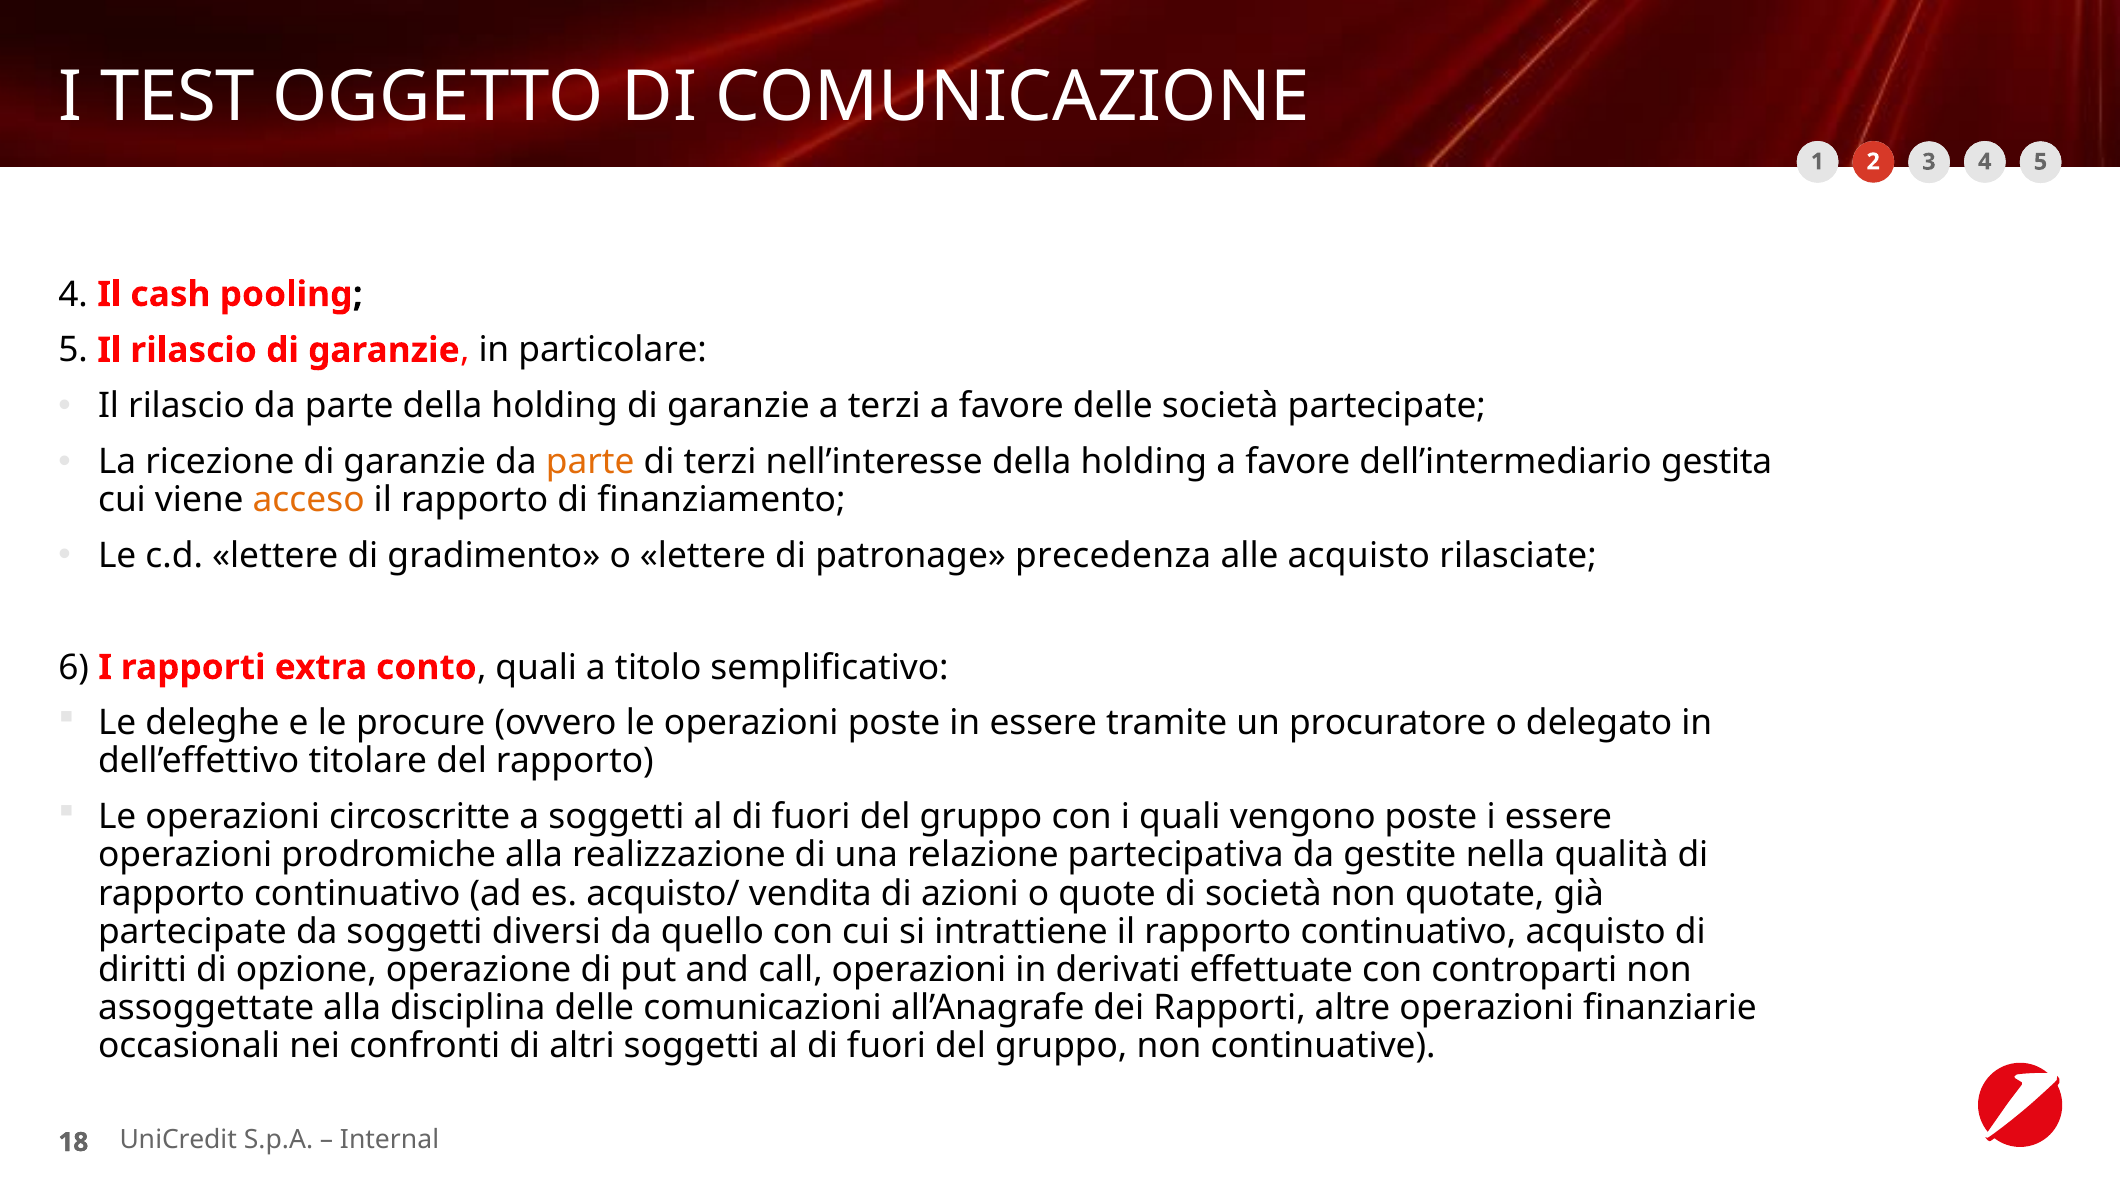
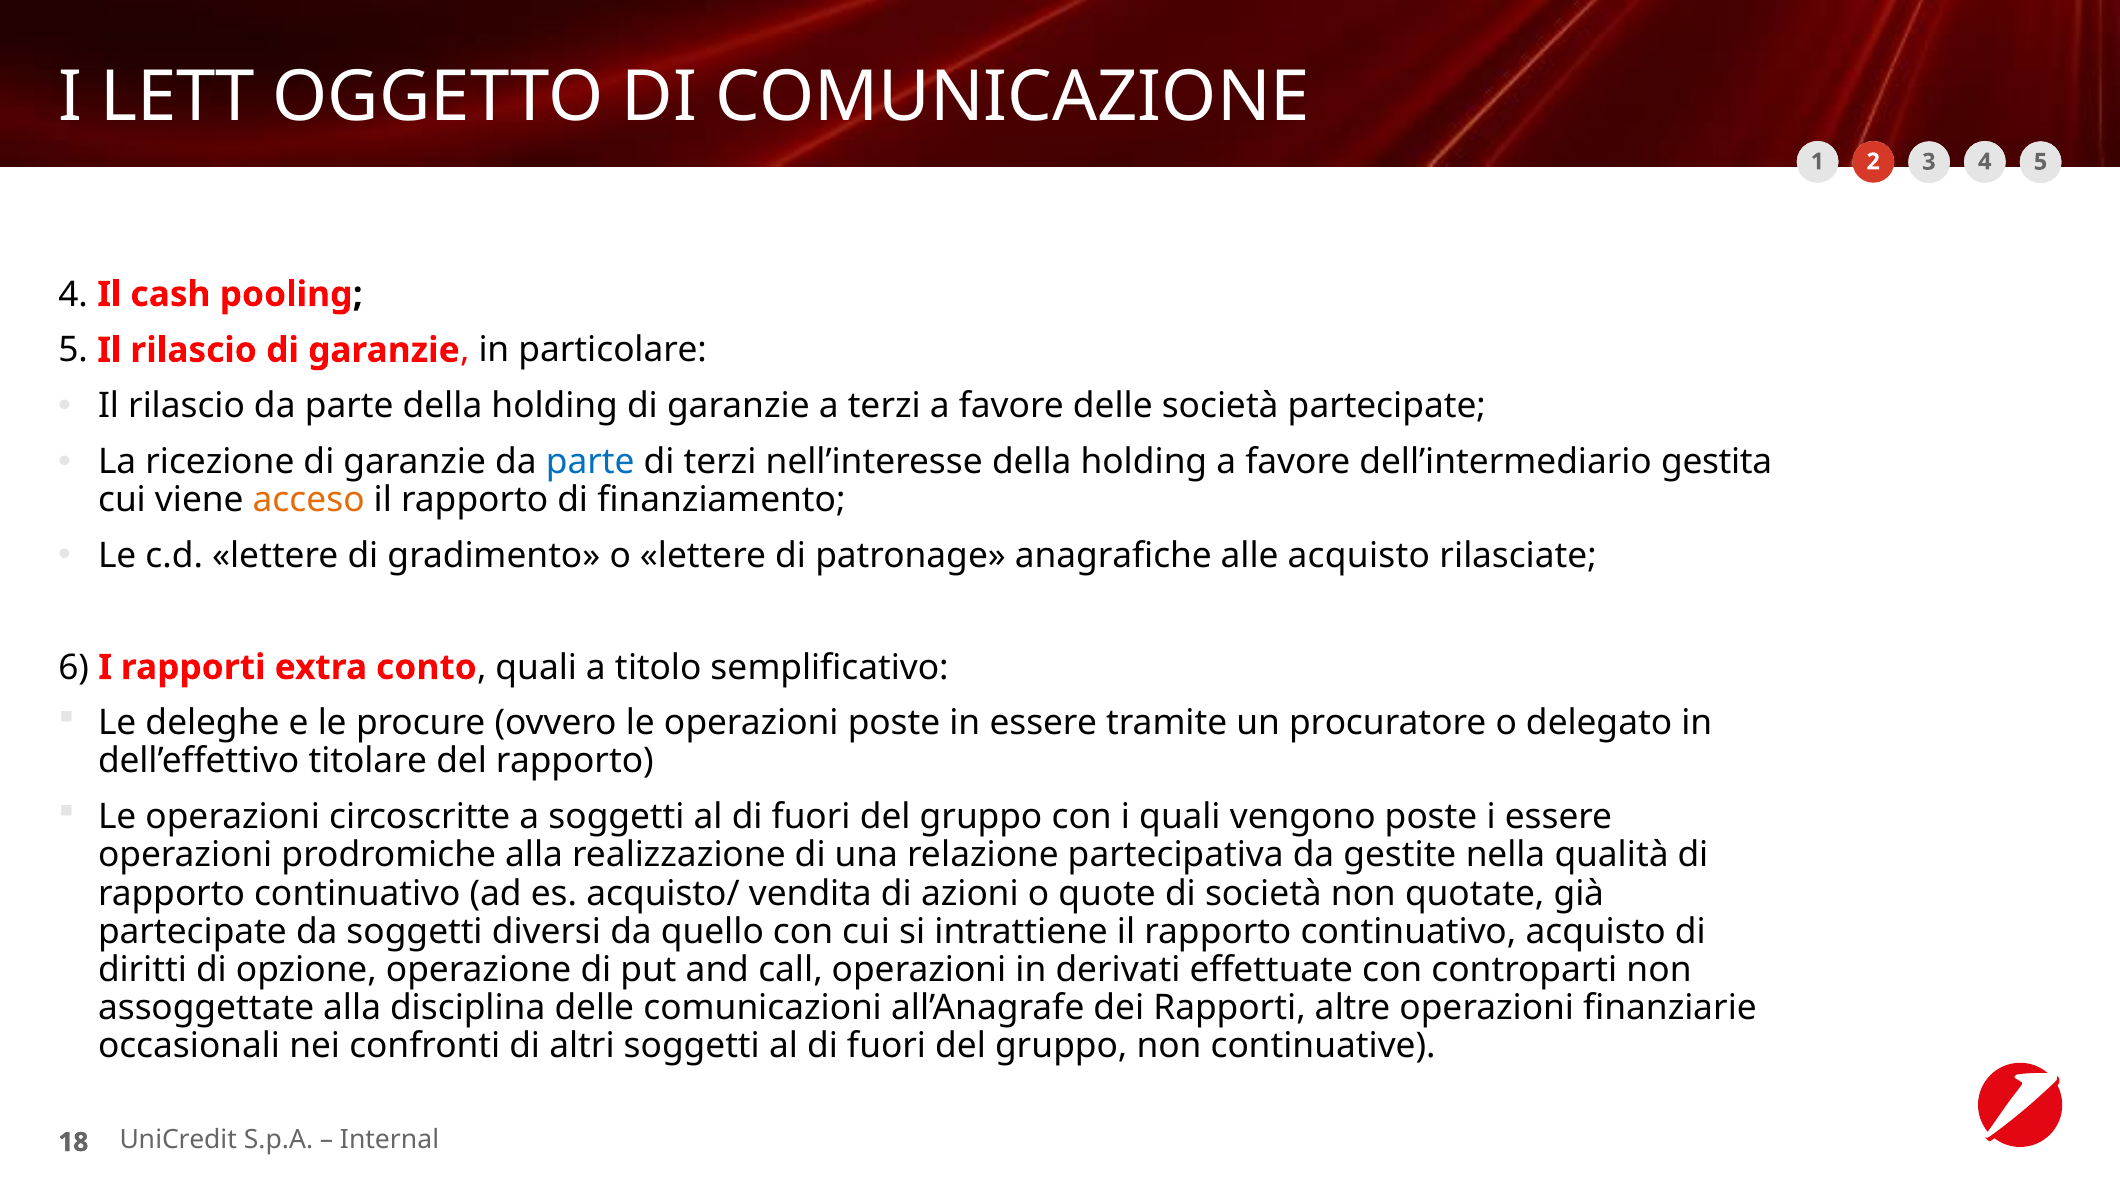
TEST: TEST -> LETT
parte at (590, 462) colour: orange -> blue
precedenza: precedenza -> anagrafiche
